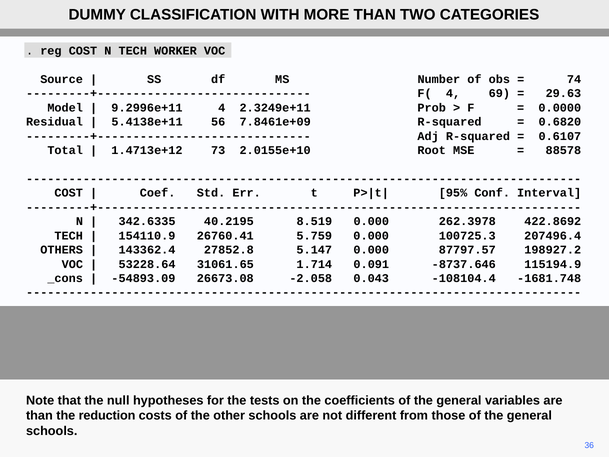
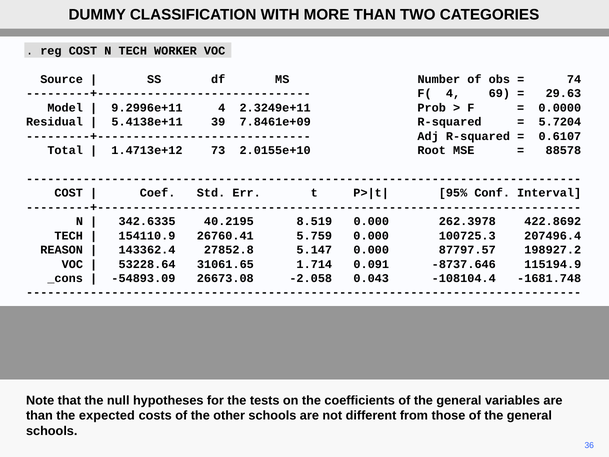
56: 56 -> 39
0.6820: 0.6820 -> 5.7204
OTHERS: OTHERS -> REASON
reduction: reduction -> expected
